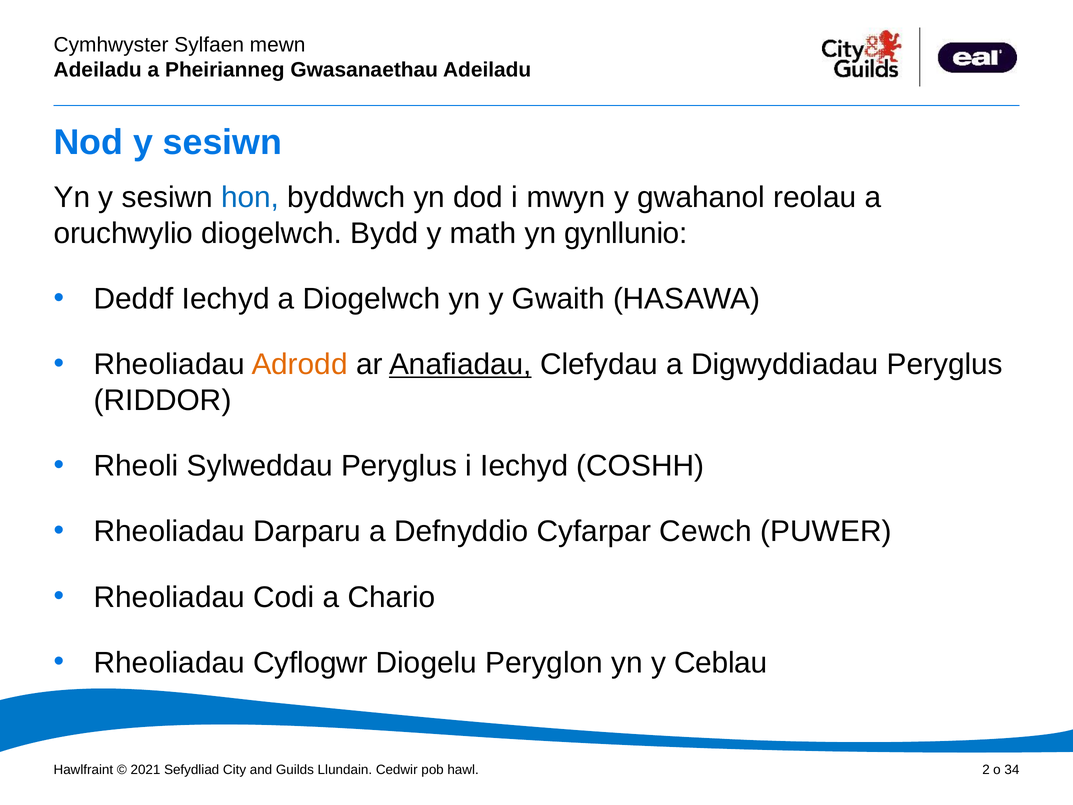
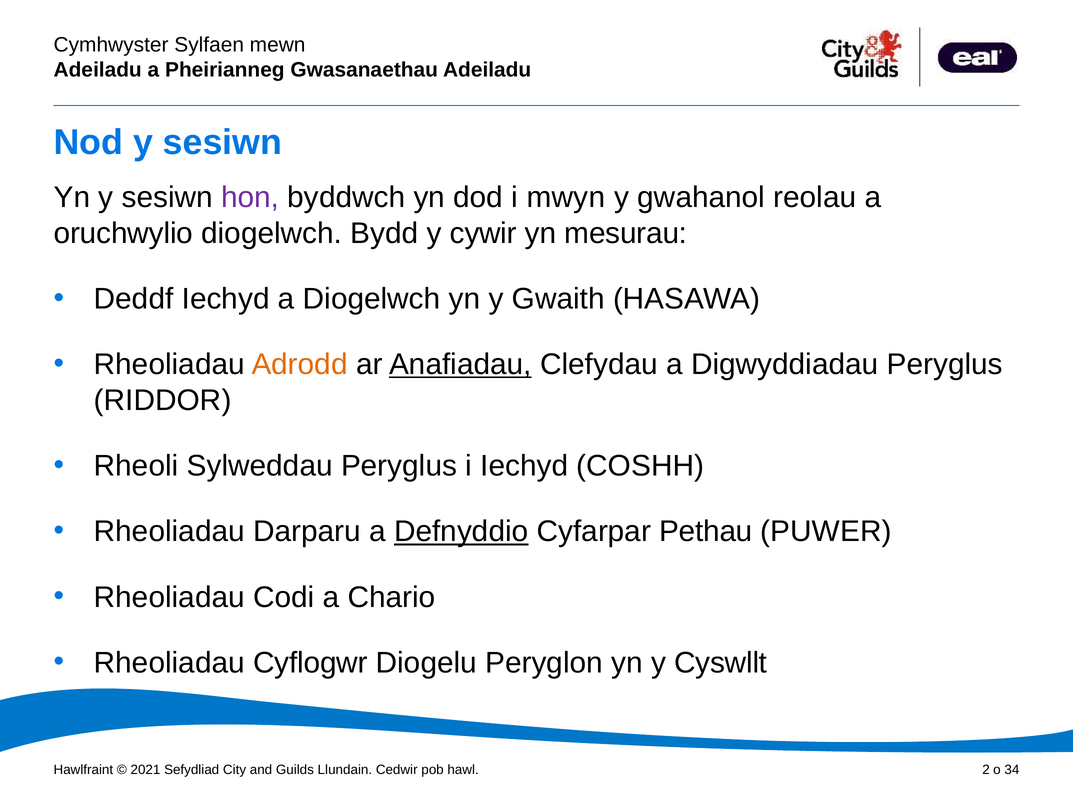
hon colour: blue -> purple
math: math -> cywir
gynllunio: gynllunio -> mesurau
Defnyddio underline: none -> present
Cewch: Cewch -> Pethau
Ceblau: Ceblau -> Cyswllt
